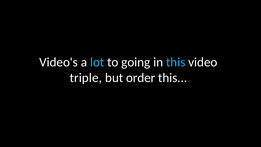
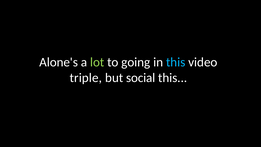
Video's: Video's -> Alone's
lot colour: light blue -> light green
order: order -> social
